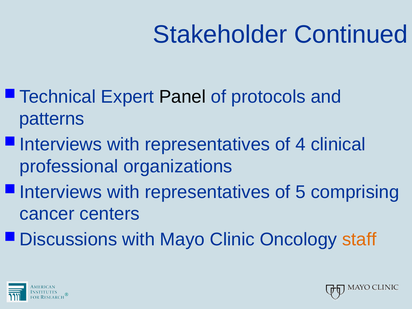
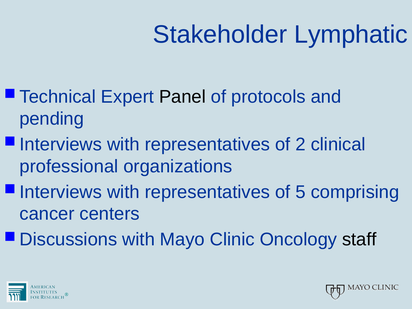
Continued: Continued -> Lymphatic
patterns: patterns -> pending
4: 4 -> 2
staff colour: orange -> black
